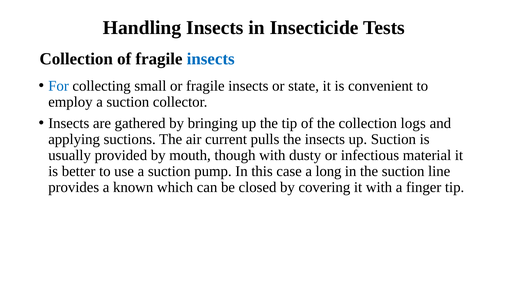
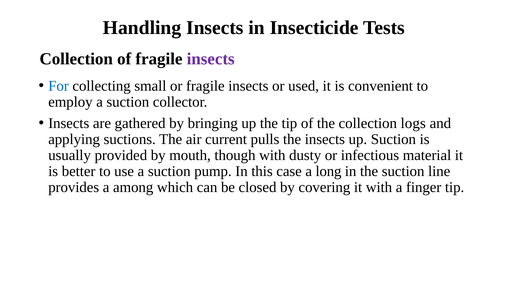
insects at (211, 59) colour: blue -> purple
state: state -> used
known: known -> among
